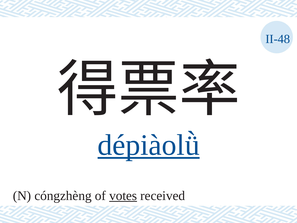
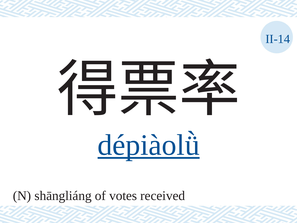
II-48: II-48 -> II-14
cóngzhèng: cóngzhèng -> shāngliáng
votes underline: present -> none
